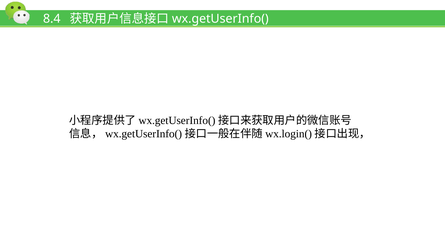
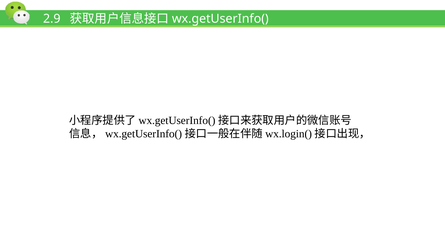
8.4: 8.4 -> 2.9
